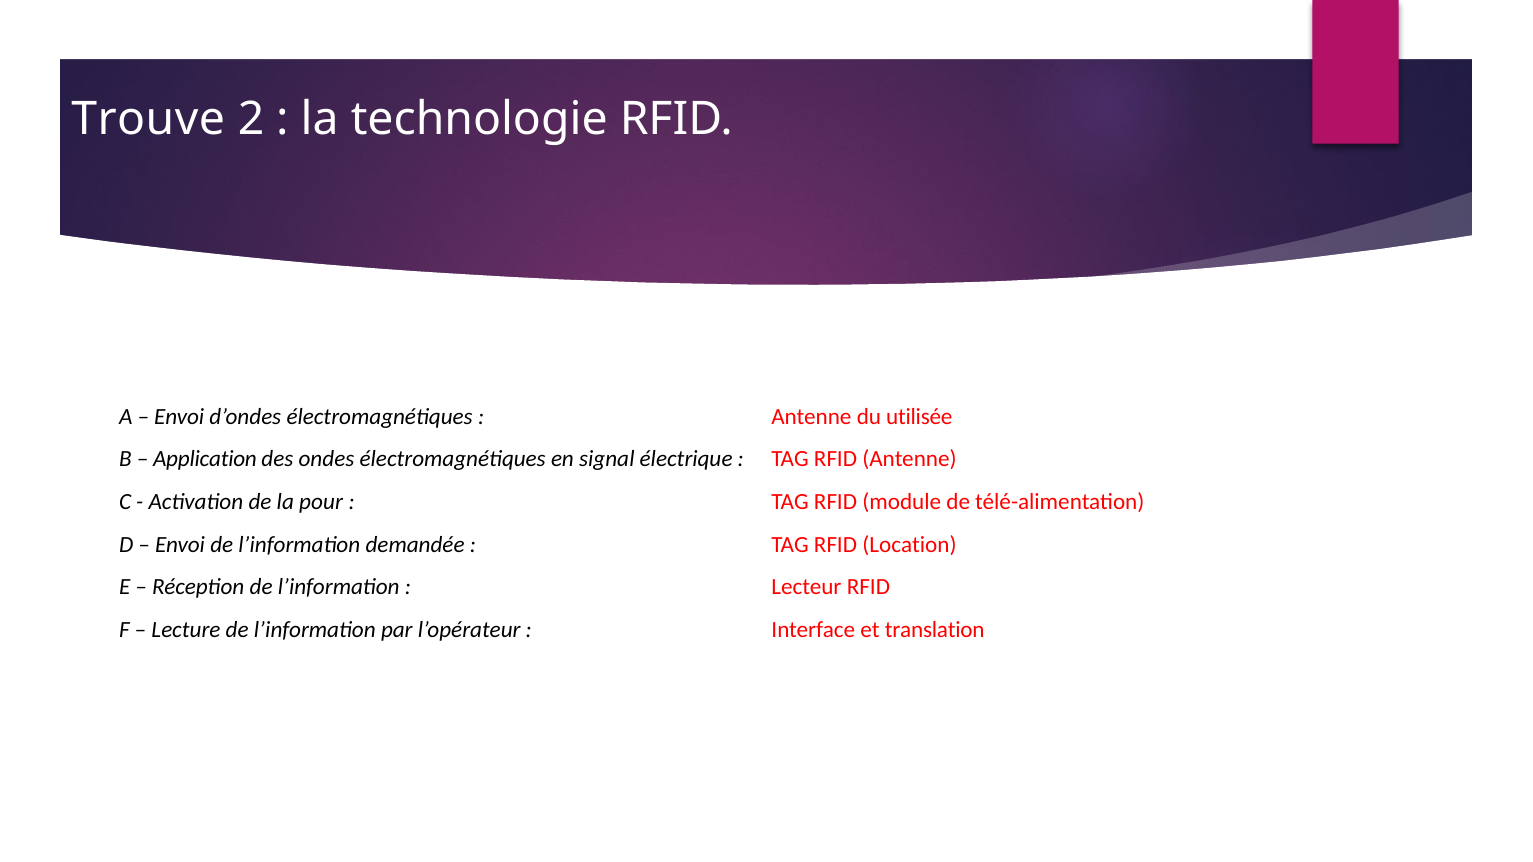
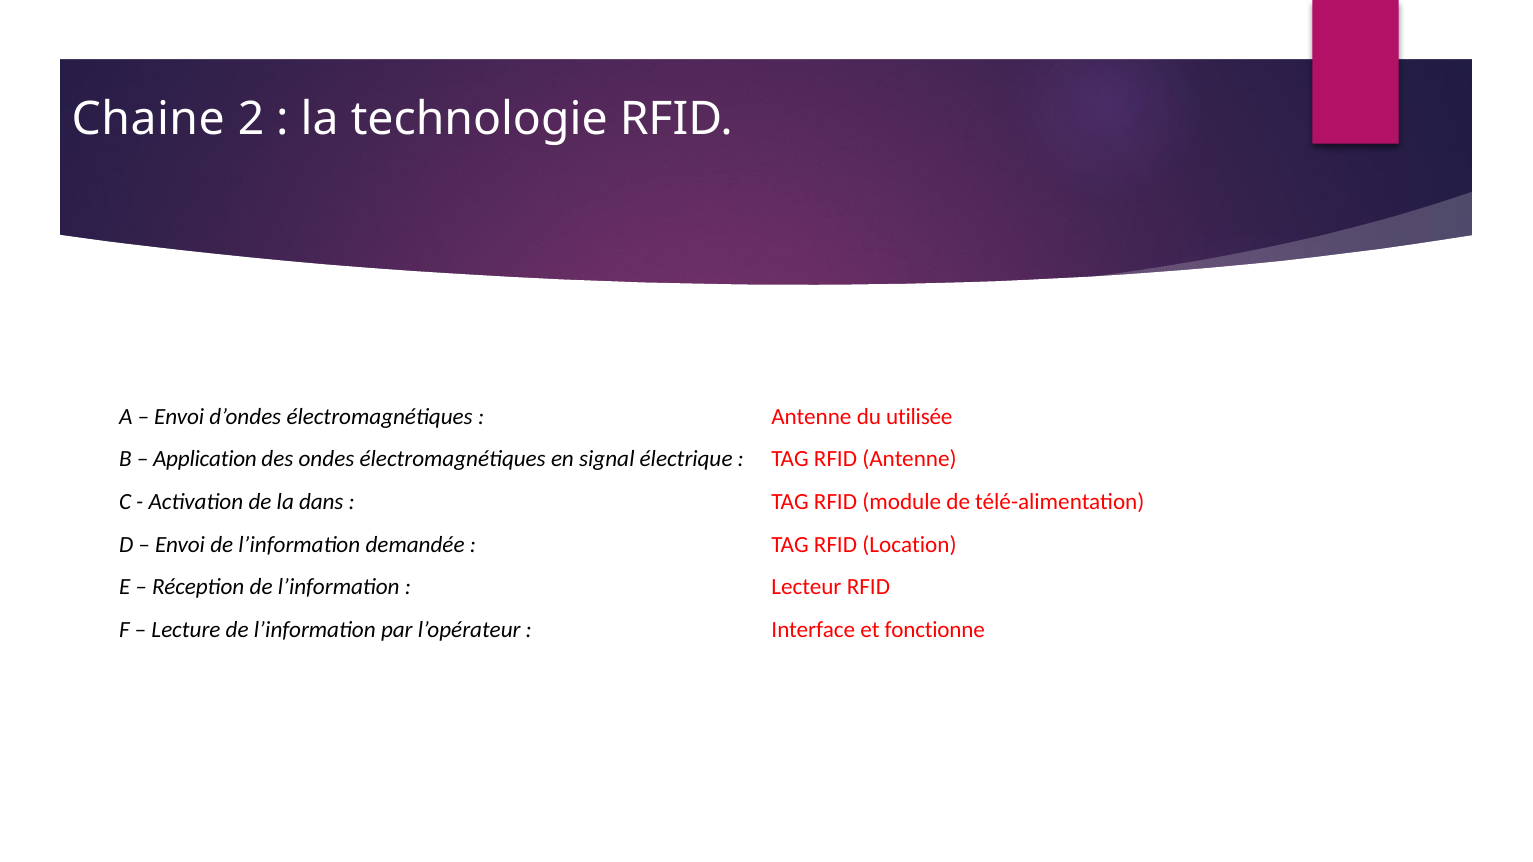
Trouve: Trouve -> Chaine
pour: pour -> dans
translation: translation -> fonctionne
